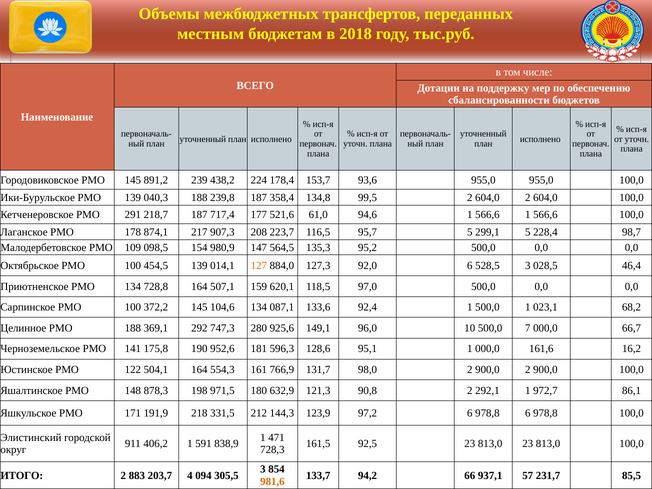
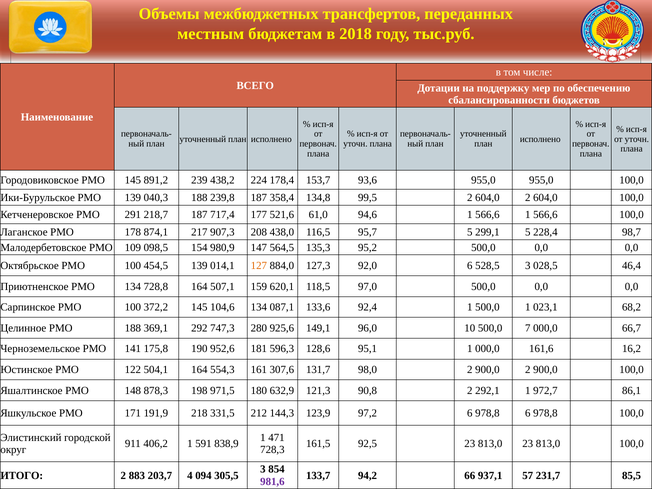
223,7: 223,7 -> 438,0
766,9: 766,9 -> 307,6
981,6 colour: orange -> purple
